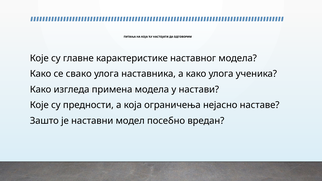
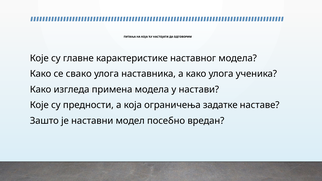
нејасно: нејасно -> задатке
